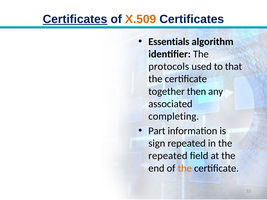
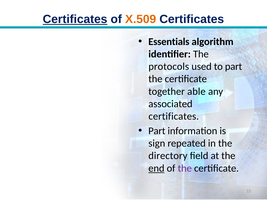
to that: that -> part
then: then -> able
completing at (174, 116): completing -> certificates
repeated at (168, 156): repeated -> directory
end underline: none -> present
the at (185, 168) colour: orange -> purple
